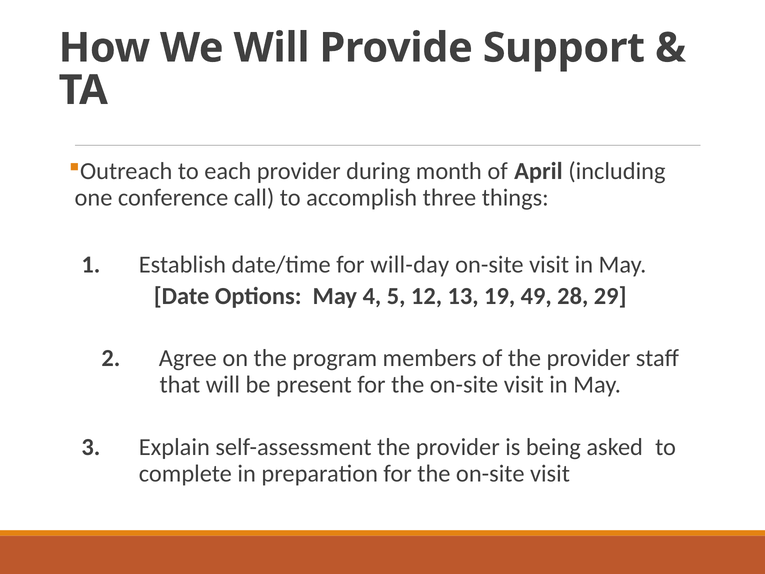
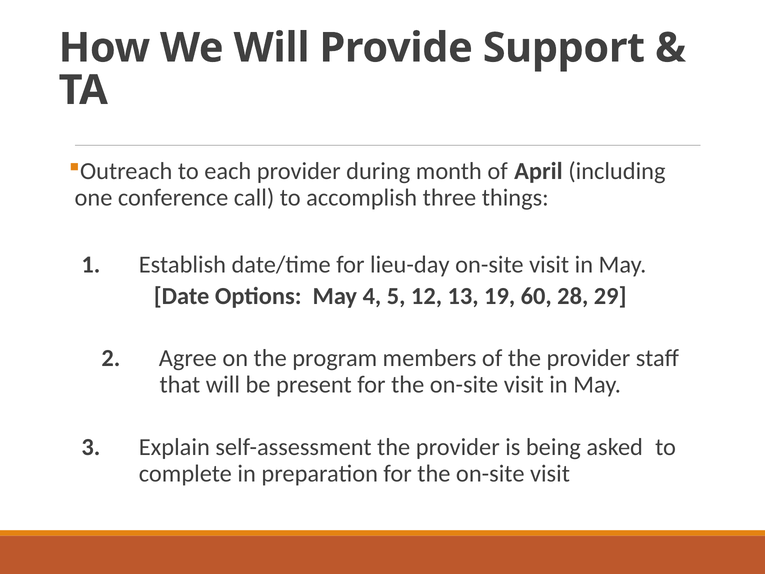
will-day: will-day -> lieu-day
49: 49 -> 60
